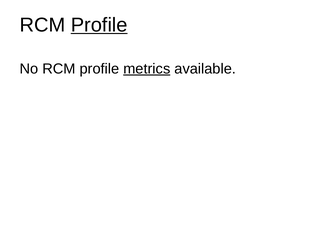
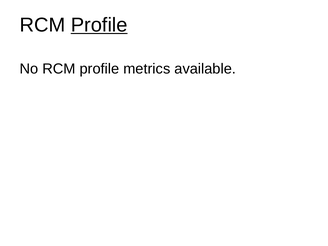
metrics underline: present -> none
